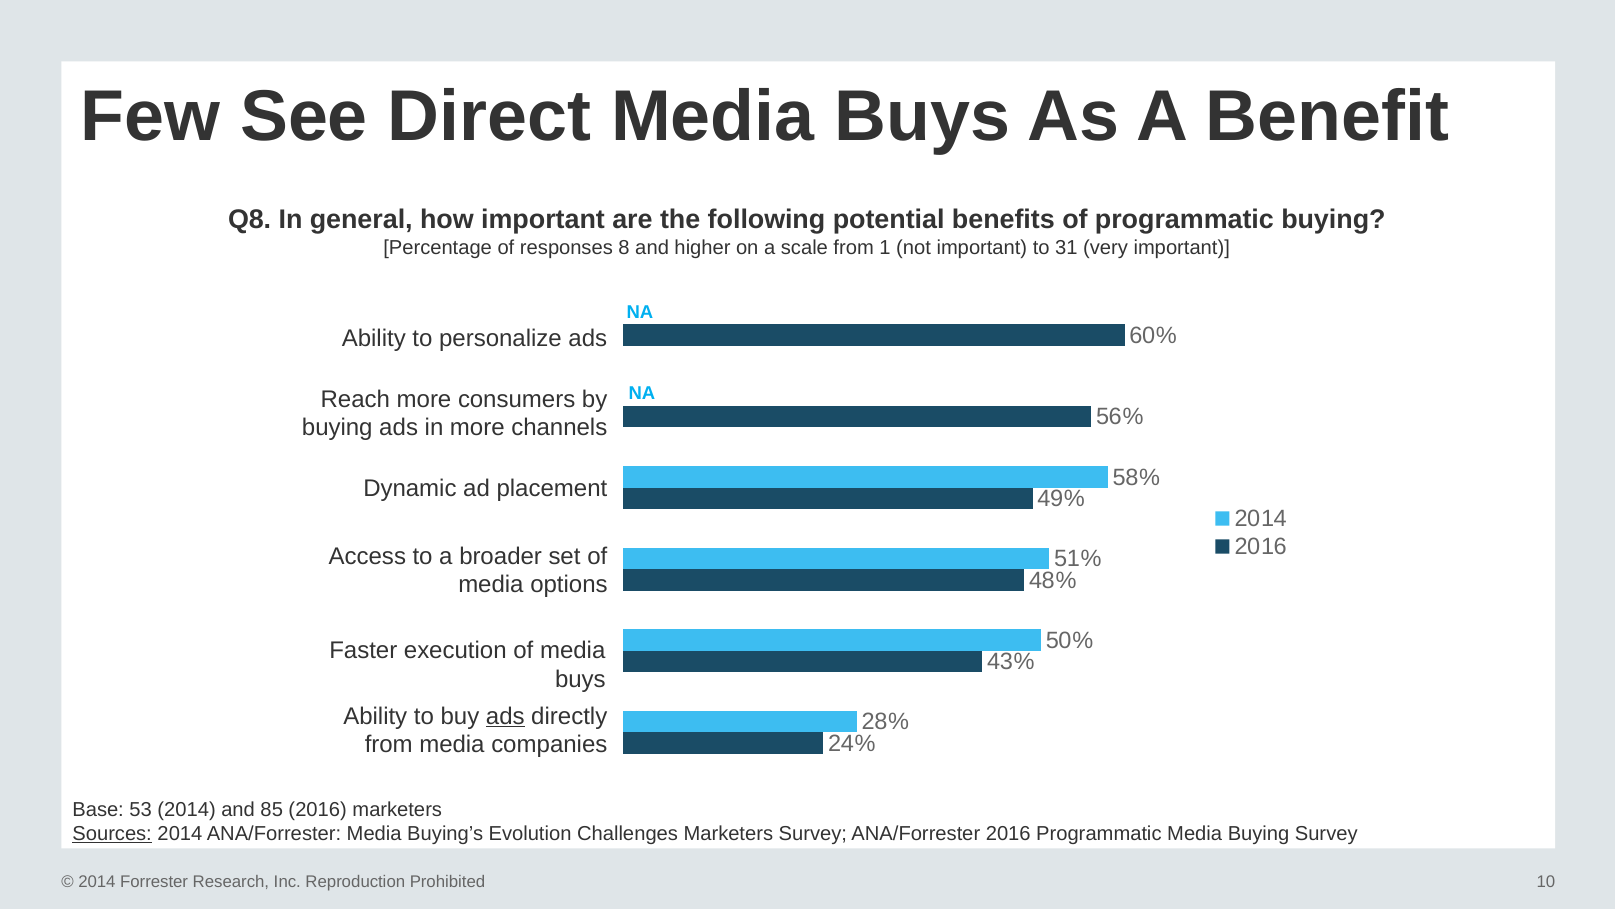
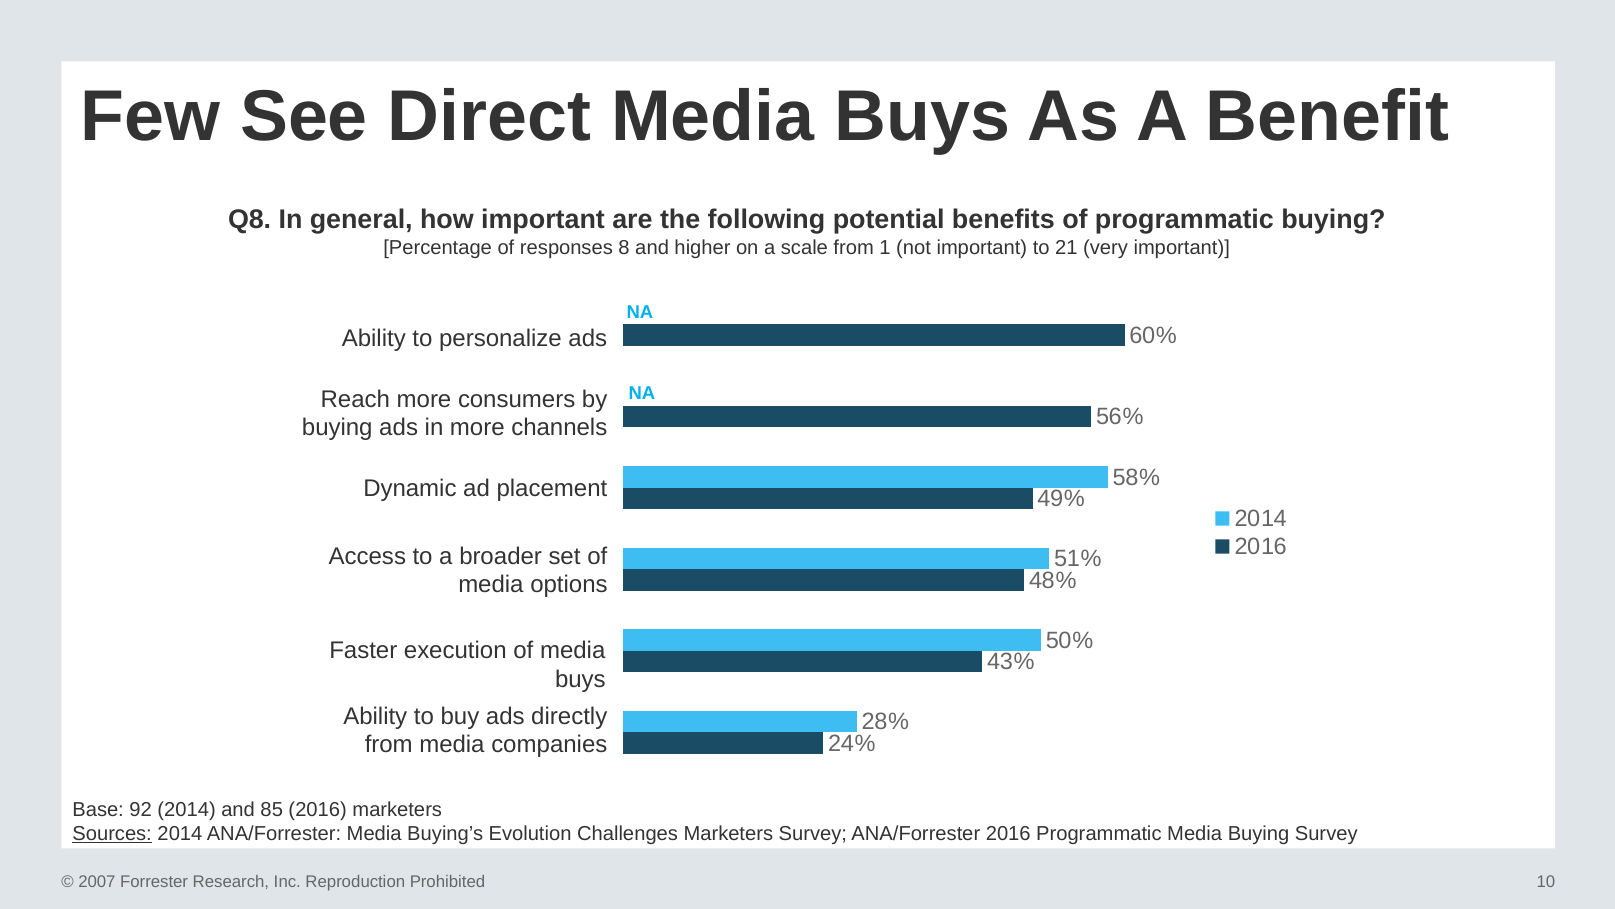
31: 31 -> 21
ads at (505, 716) underline: present -> none
53: 53 -> 92
2014 at (97, 881): 2014 -> 2007
